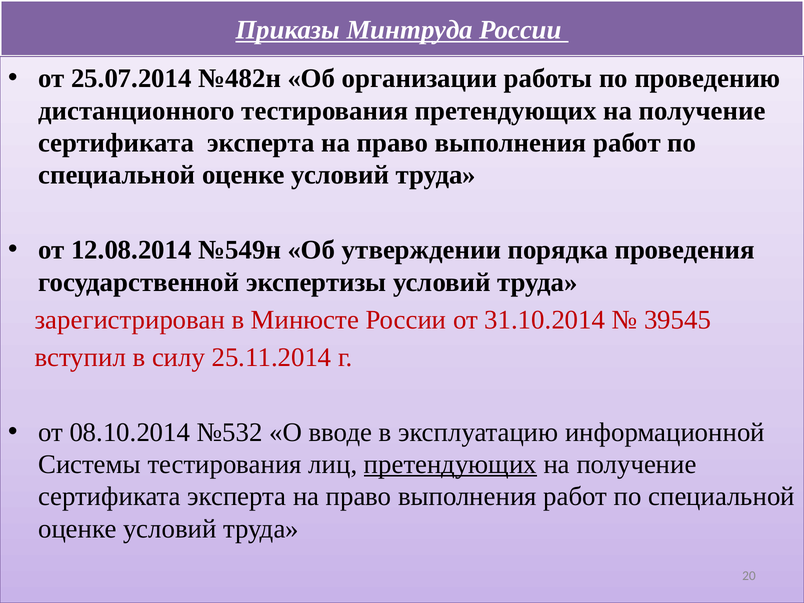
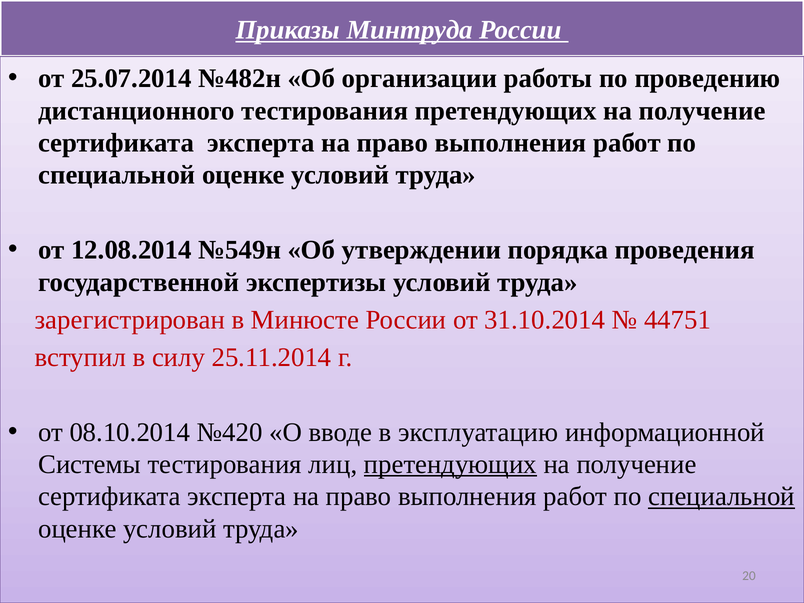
39545: 39545 -> 44751
№532: №532 -> №420
специальной at (722, 497) underline: none -> present
